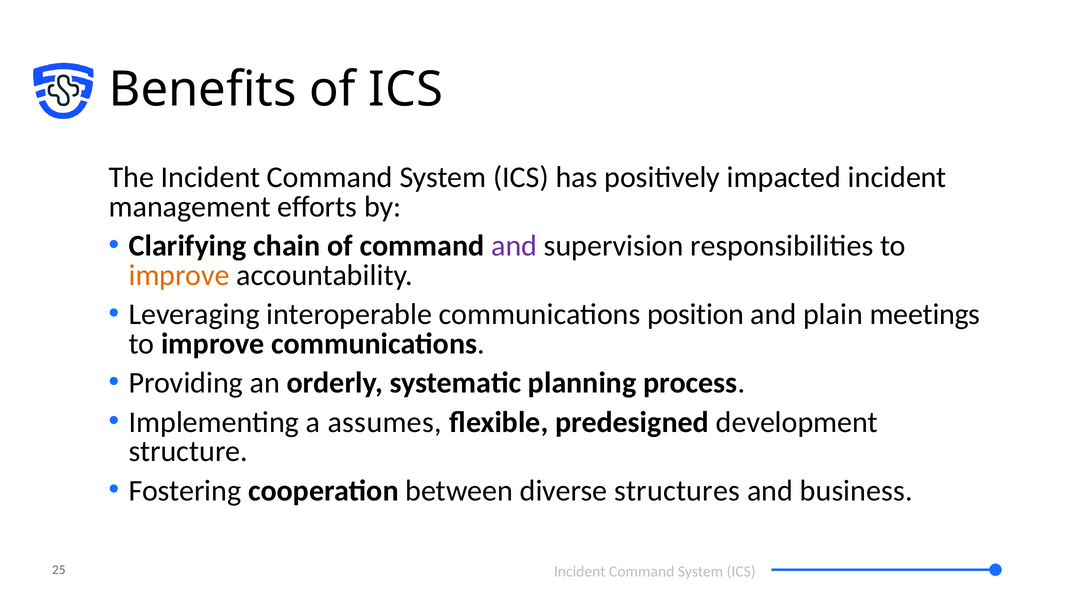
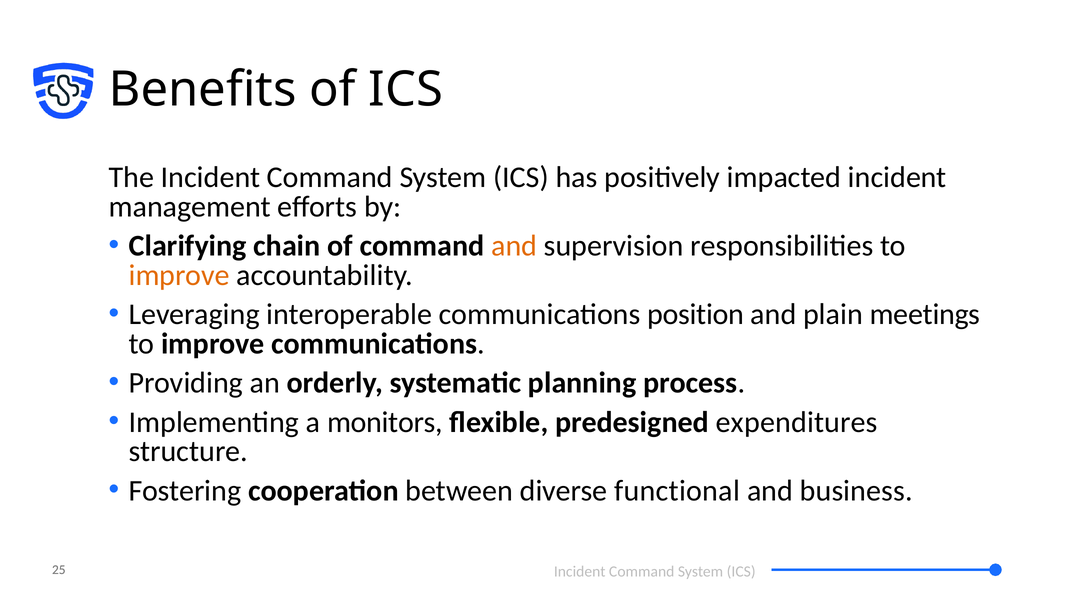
and at (514, 246) colour: purple -> orange
assumes: assumes -> monitors
development: development -> expenditures
structures: structures -> functional
